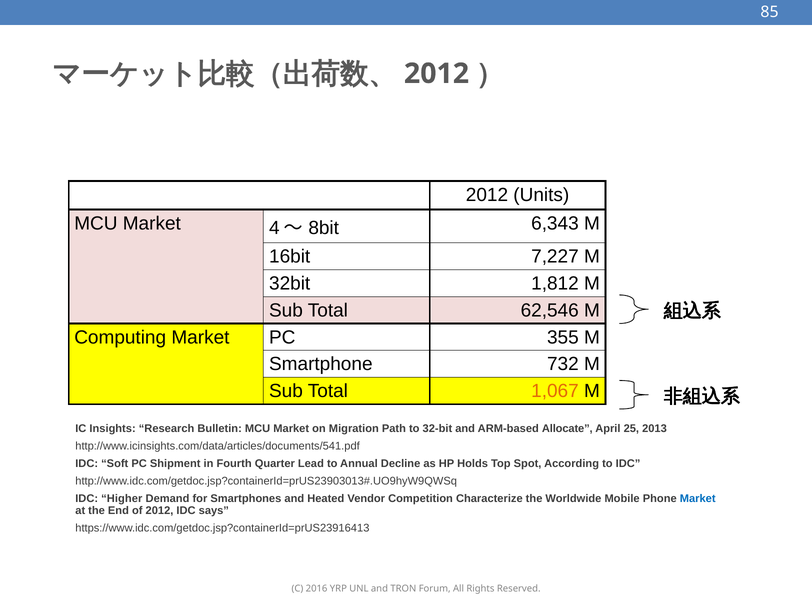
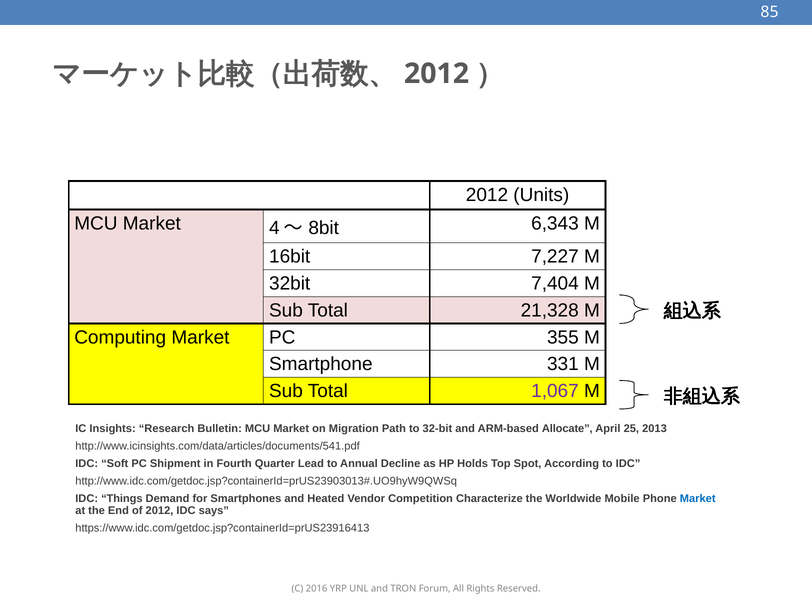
1,812: 1,812 -> 7,404
62,546: 62,546 -> 21,328
732: 732 -> 331
1,067 colour: orange -> purple
Higher: Higher -> Things
